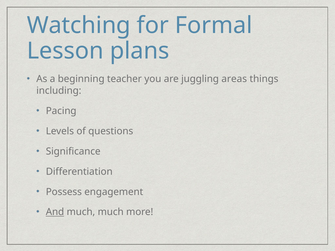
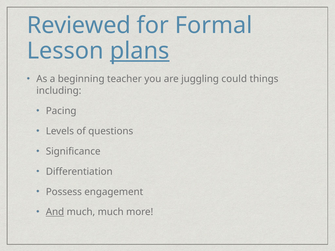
Watching: Watching -> Reviewed
plans underline: none -> present
areas: areas -> could
